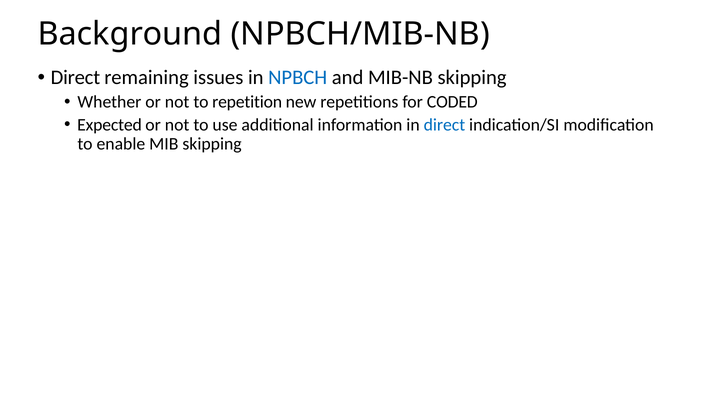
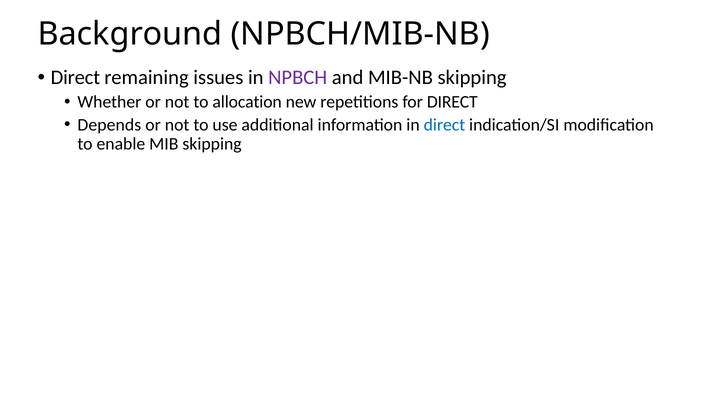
NPBCH colour: blue -> purple
repetition: repetition -> allocation
for CODED: CODED -> DIRECT
Expected: Expected -> Depends
